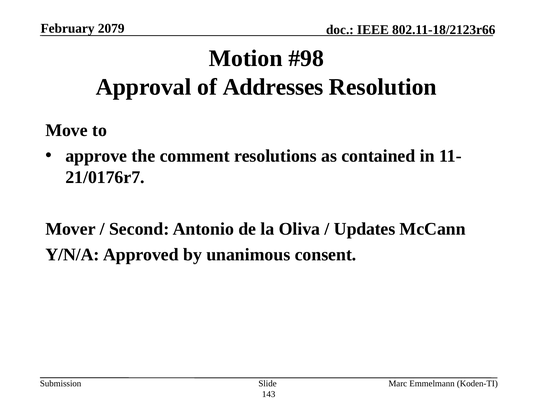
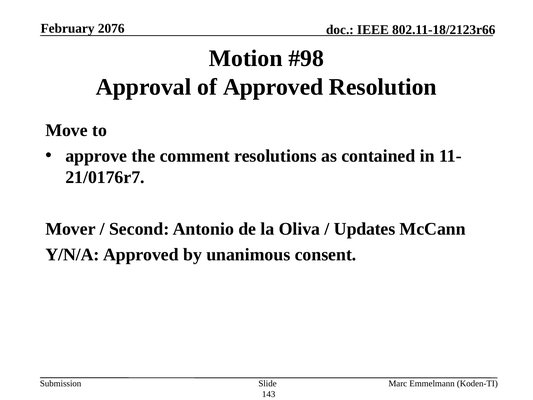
2079: 2079 -> 2076
of Addresses: Addresses -> Approved
